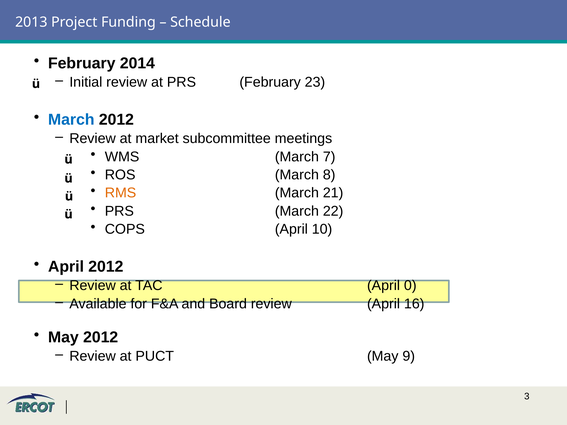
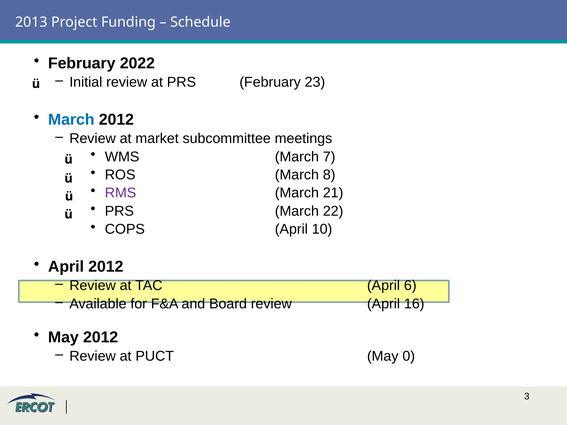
2014: 2014 -> 2022
RMS colour: orange -> purple
0: 0 -> 6
9: 9 -> 0
